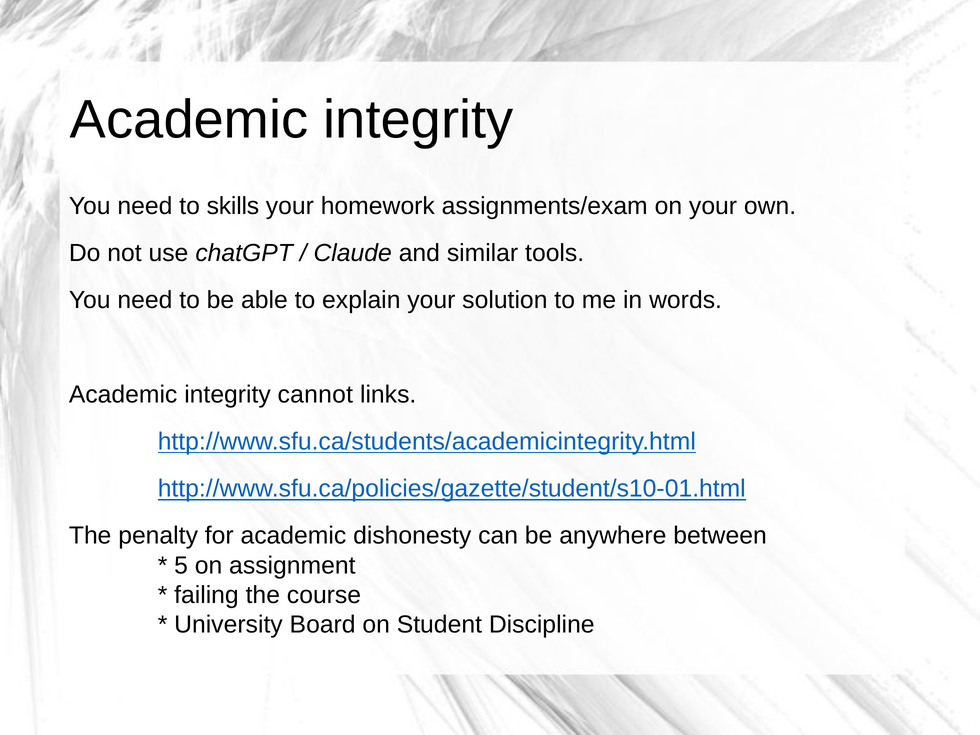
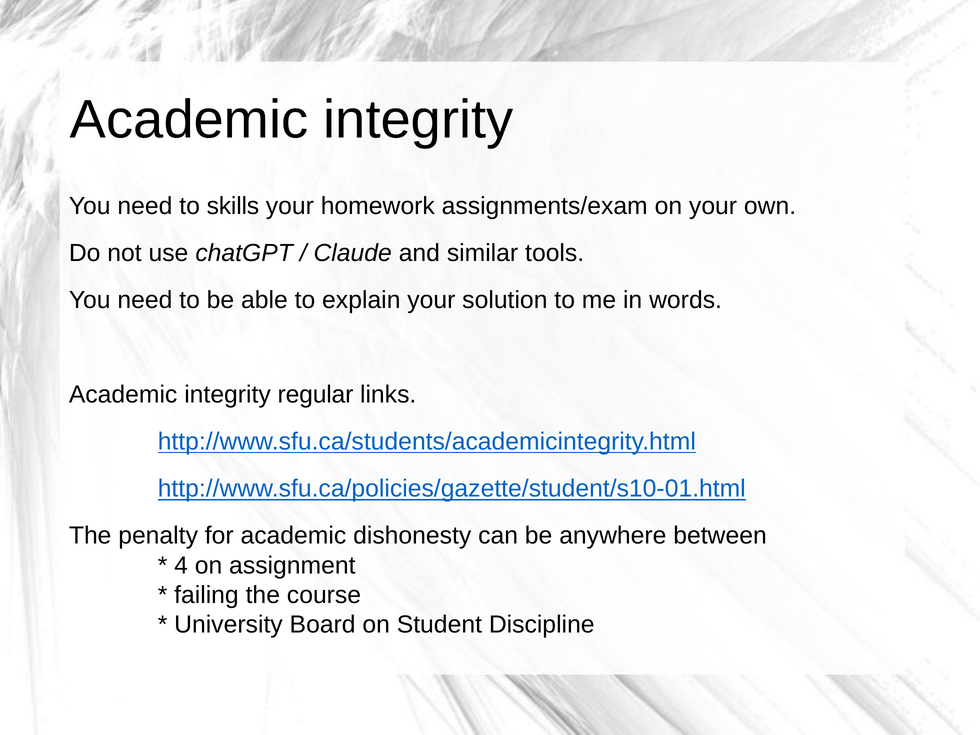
cannot: cannot -> regular
5: 5 -> 4
